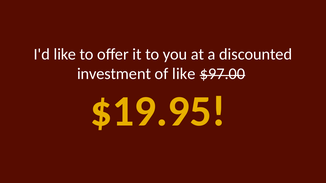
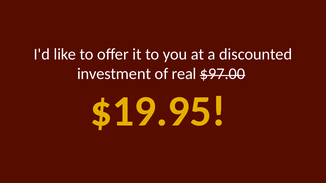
of like: like -> real
